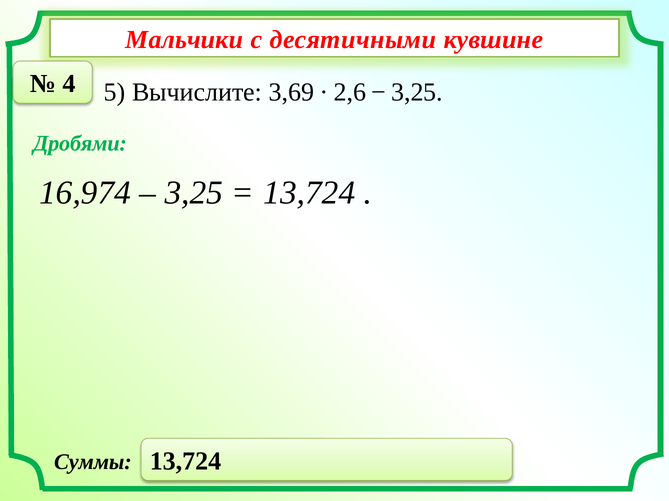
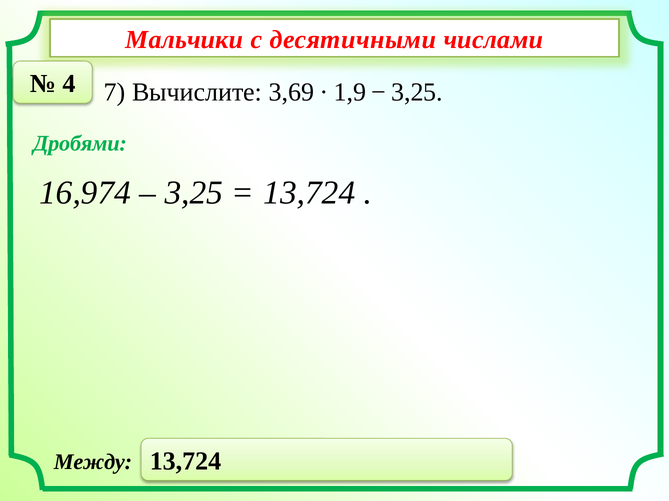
кувшине: кувшине -> числами
5: 5 -> 7
2,6: 2,6 -> 1,9
Суммы: Суммы -> Между
